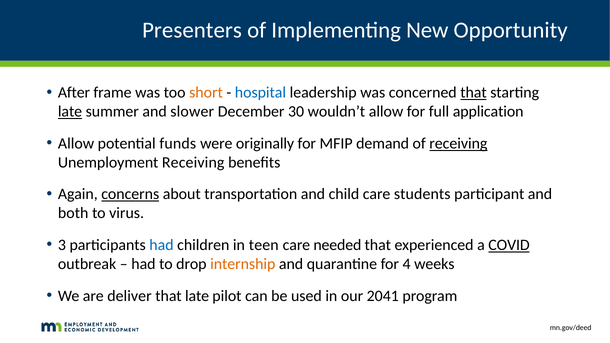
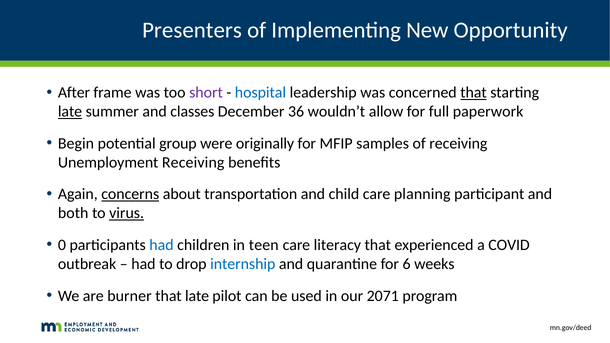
short colour: orange -> purple
slower: slower -> classes
30: 30 -> 36
application: application -> paperwork
Allow at (76, 143): Allow -> Begin
funds: funds -> group
demand: demand -> samples
receiving at (458, 143) underline: present -> none
students: students -> planning
virus underline: none -> present
3: 3 -> 0
needed: needed -> literacy
COVID underline: present -> none
internship colour: orange -> blue
4: 4 -> 6
deliver: deliver -> burner
2041: 2041 -> 2071
